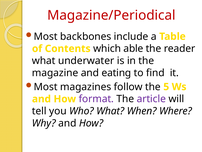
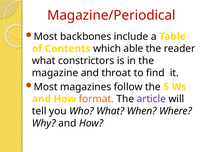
underwater: underwater -> constrictors
eating: eating -> throat
format colour: purple -> orange
